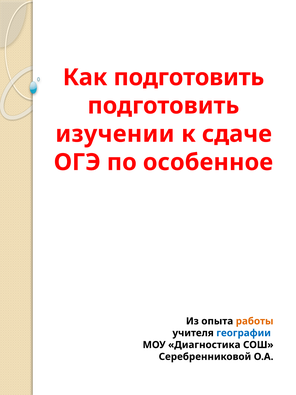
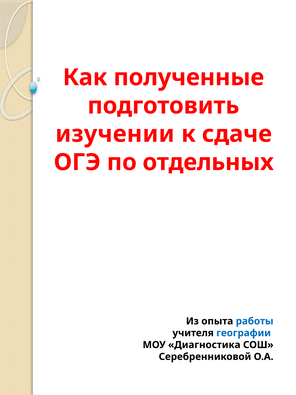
Как подготовить: подготовить -> полученные
особенное: особенное -> отдельных
работы colour: orange -> blue
